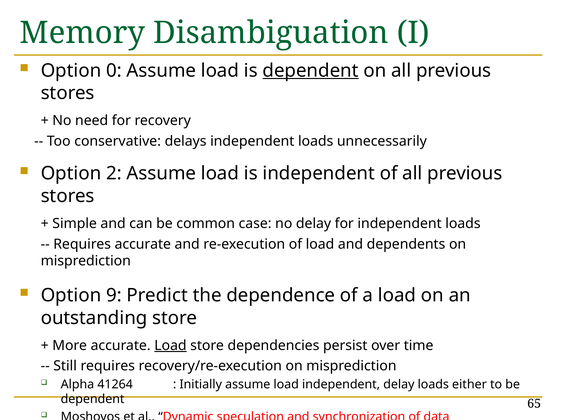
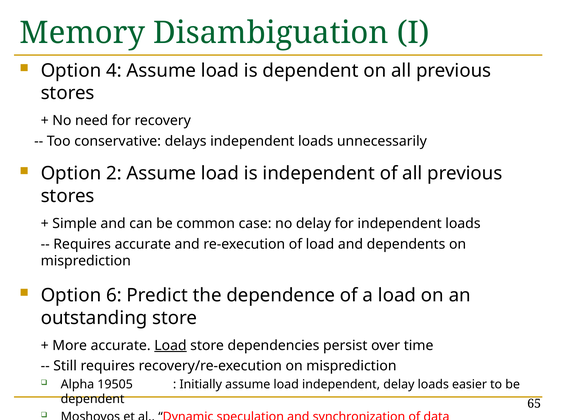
0: 0 -> 4
dependent at (311, 71) underline: present -> none
9: 9 -> 6
41264: 41264 -> 19505
either: either -> easier
